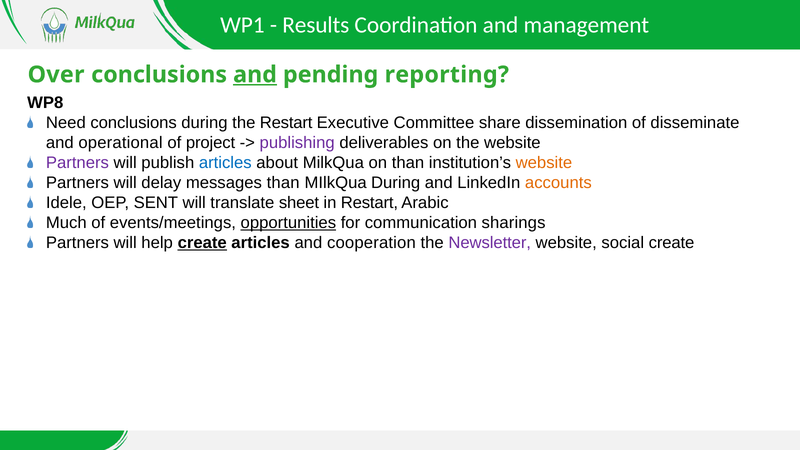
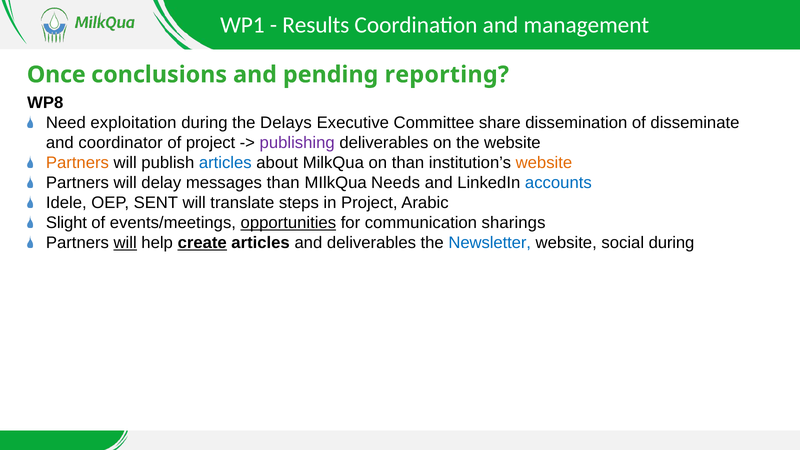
Over: Over -> Once
and at (255, 75) underline: present -> none
Need conclusions: conclusions -> exploitation
the Restart: Restart -> Delays
operational: operational -> coordinator
Partners at (77, 163) colour: purple -> orange
MIlkQua During: During -> Needs
accounts colour: orange -> blue
sheet: sheet -> steps
in Restart: Restart -> Project
Much: Much -> Slight
will at (125, 243) underline: none -> present
and cooperation: cooperation -> deliverables
Newsletter colour: purple -> blue
social create: create -> during
